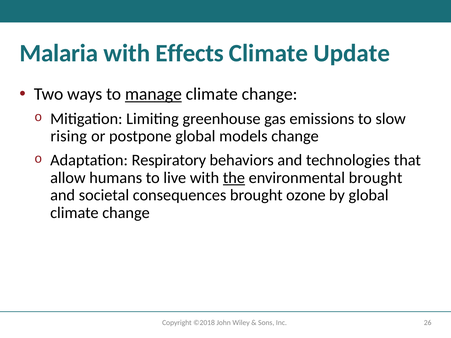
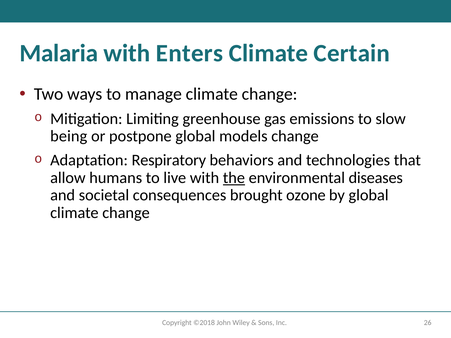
Effects: Effects -> Enters
Update: Update -> Certain
manage underline: present -> none
rising: rising -> being
environmental brought: brought -> diseases
